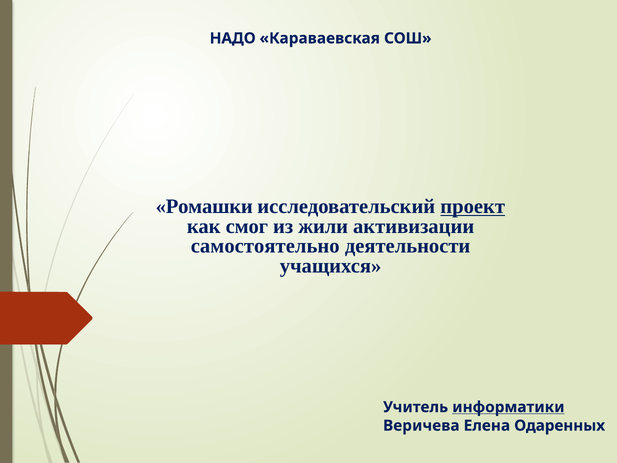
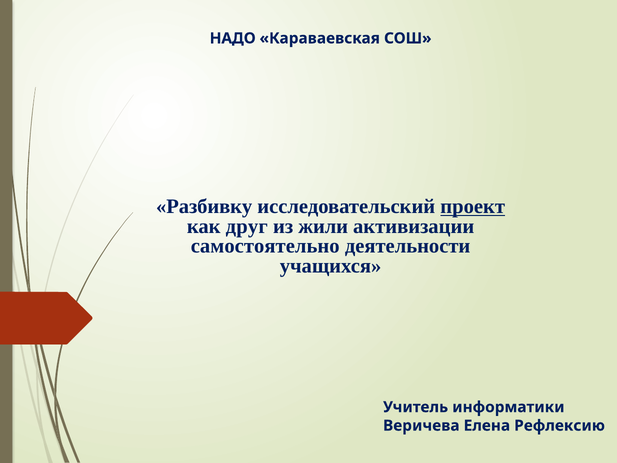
Ромашки: Ромашки -> Разбивку
смог: смог -> друг
информатики underline: present -> none
Одаренных: Одаренных -> Рефлексию
